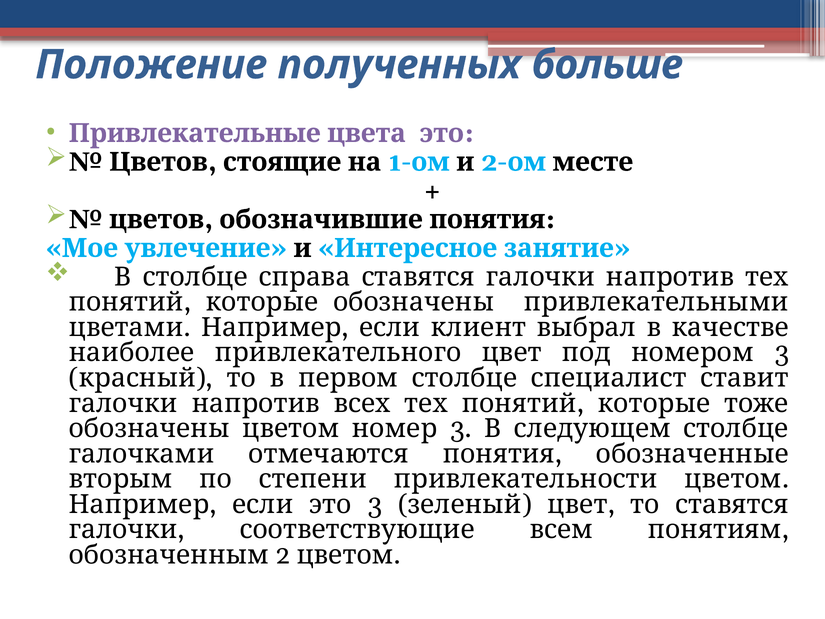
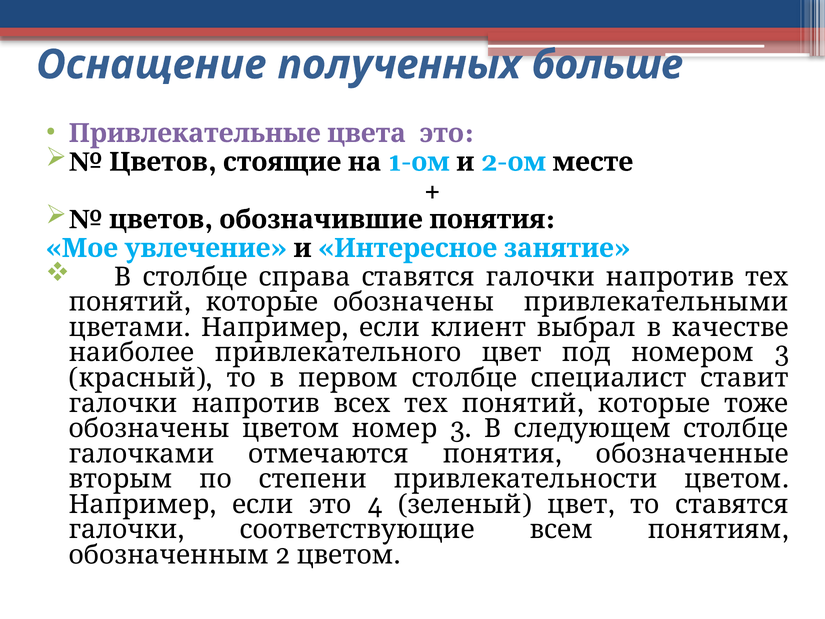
Положение: Положение -> Оснащение
3 at (375, 504): 3 -> 4
